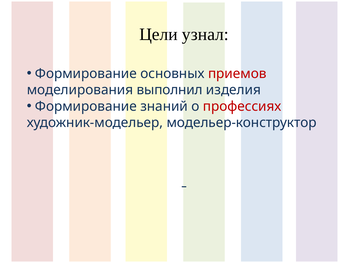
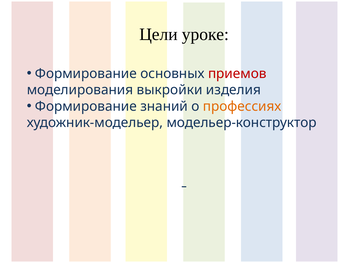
узнал: узнал -> уроке
выполнил: выполнил -> выкройки
профессиях colour: red -> orange
